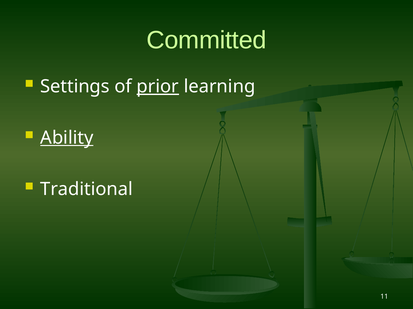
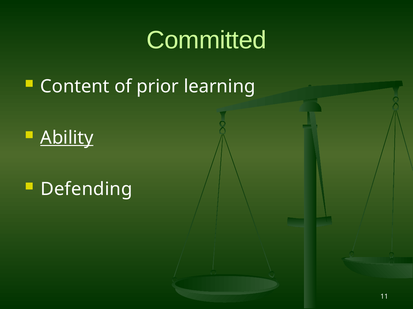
Settings: Settings -> Content
prior underline: present -> none
Traditional: Traditional -> Defending
